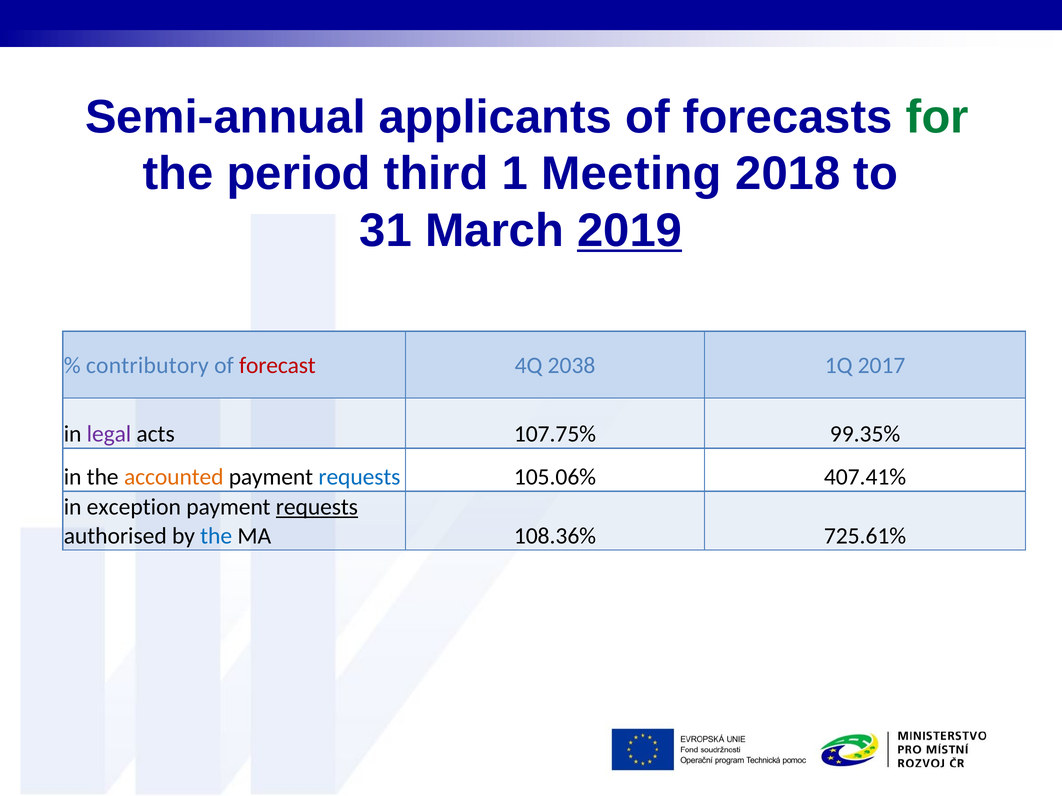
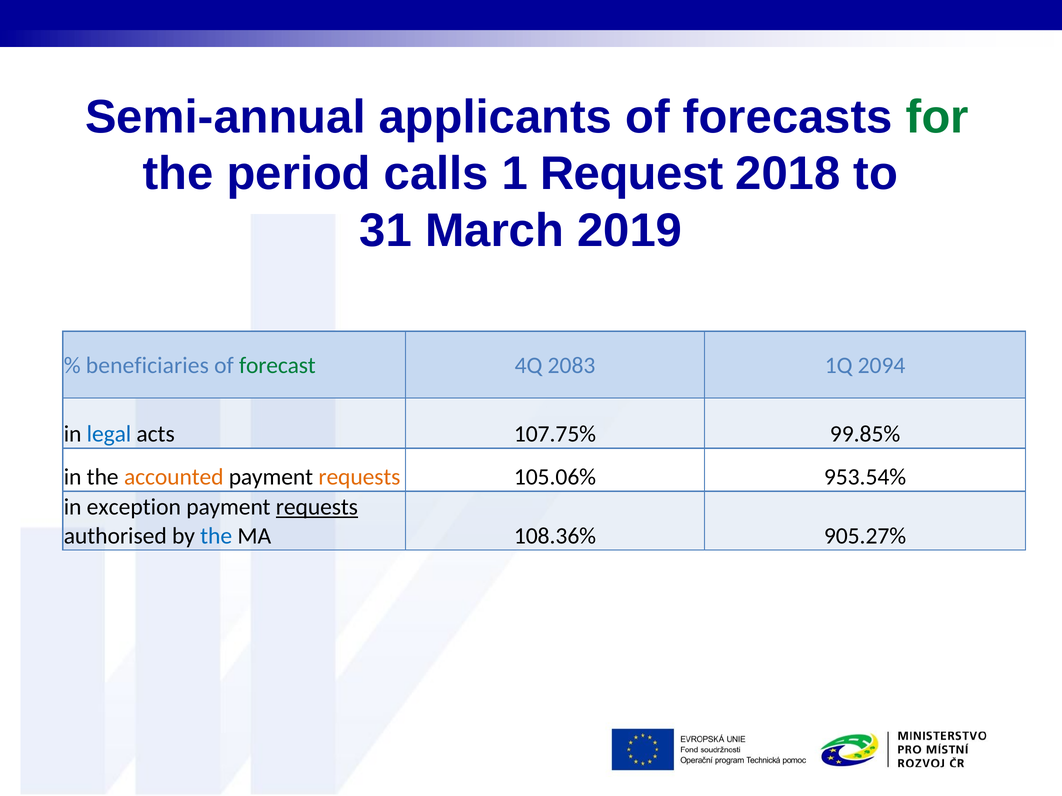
third: third -> calls
Meeting: Meeting -> Request
2019 underline: present -> none
contributory: contributory -> beneficiaries
forecast colour: red -> green
2038: 2038 -> 2083
2017: 2017 -> 2094
legal colour: purple -> blue
99.35%: 99.35% -> 99.85%
requests at (359, 477) colour: blue -> orange
407.41%: 407.41% -> 953.54%
725.61%: 725.61% -> 905.27%
